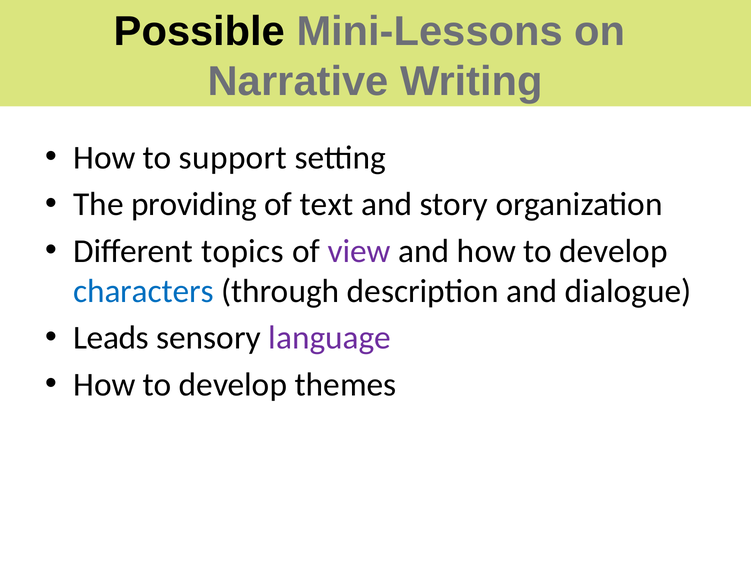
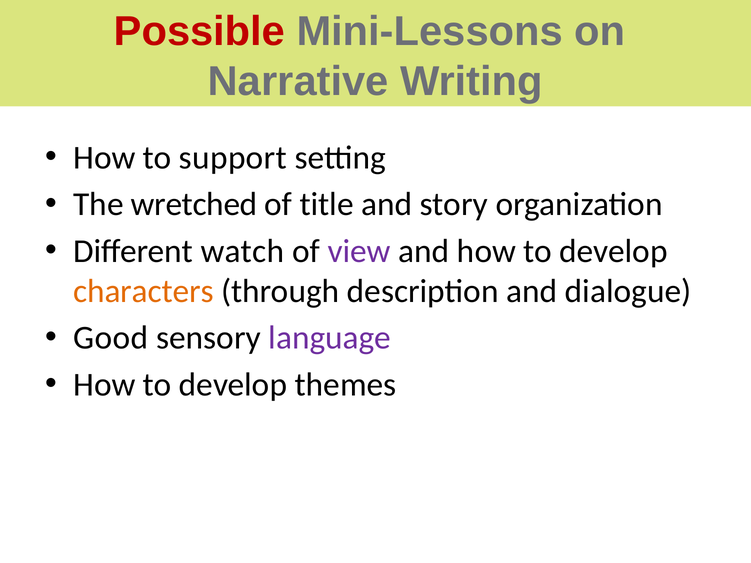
Possible colour: black -> red
providing: providing -> wretched
text: text -> title
topics: topics -> watch
characters colour: blue -> orange
Leads: Leads -> Good
